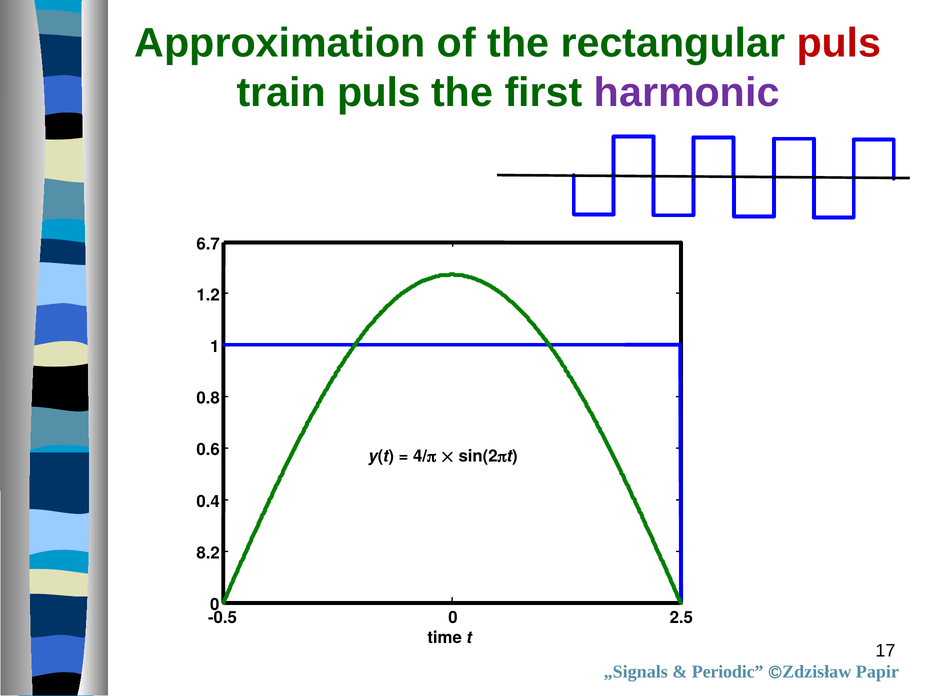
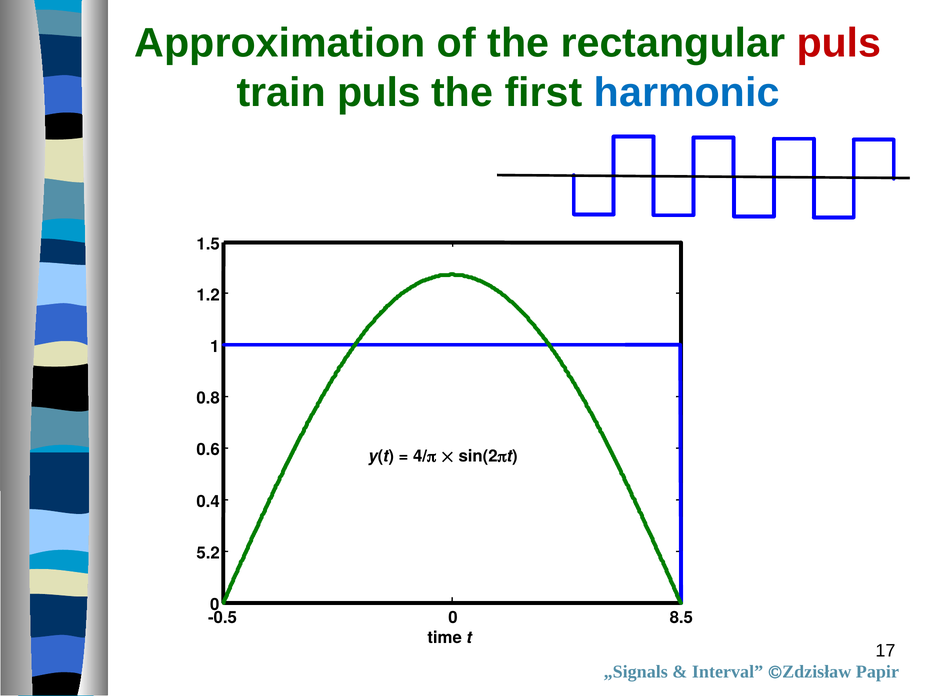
harmonic colour: purple -> blue
6.7: 6.7 -> 1.5
8.2: 8.2 -> 5.2
2.5: 2.5 -> 8.5
Periodic: Periodic -> Interval
